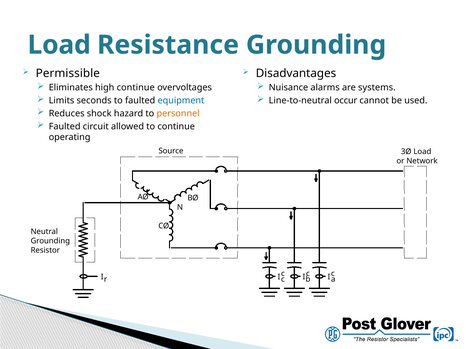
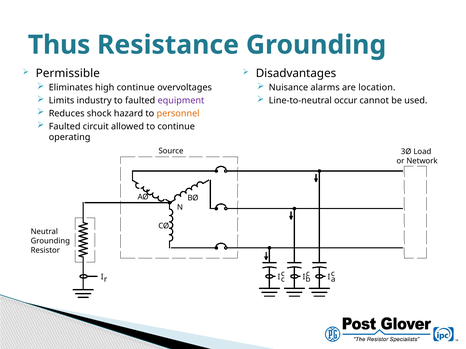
Load at (59, 45): Load -> Thus
systems: systems -> location
seconds: seconds -> industry
equipment colour: blue -> purple
